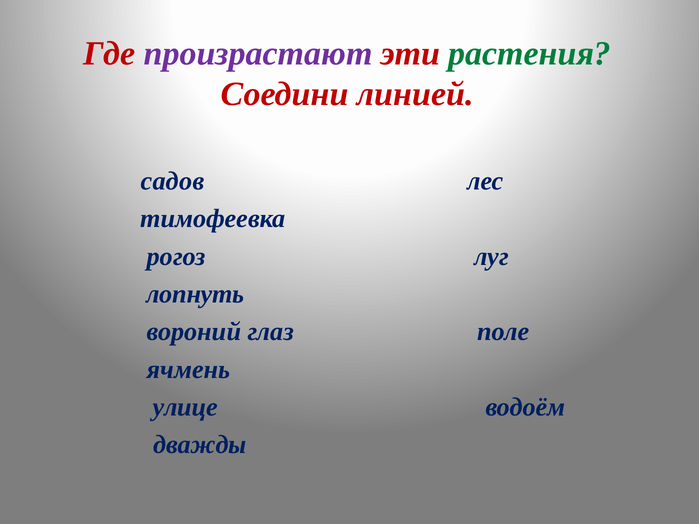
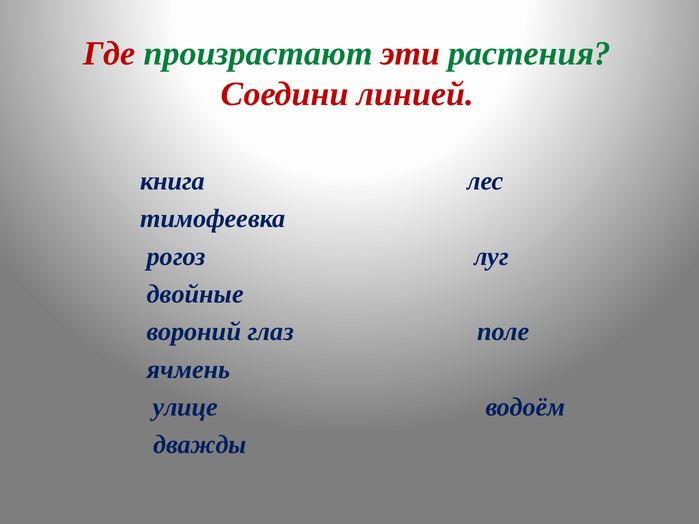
произрастают colour: purple -> green
садов: садов -> книга
лопнуть: лопнуть -> двойные
